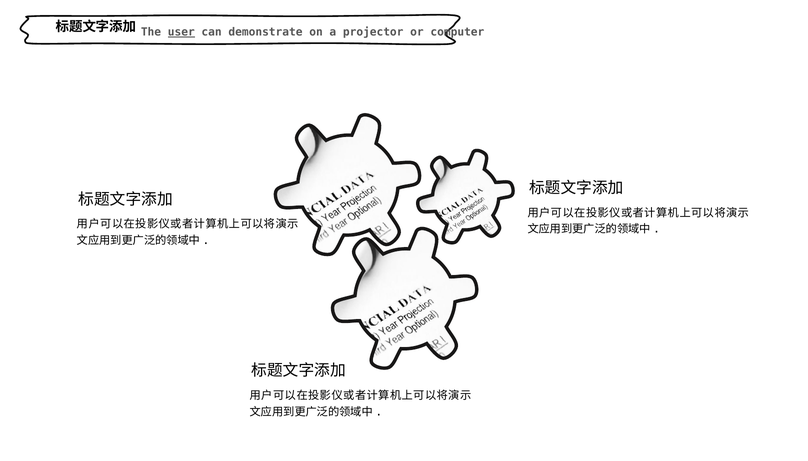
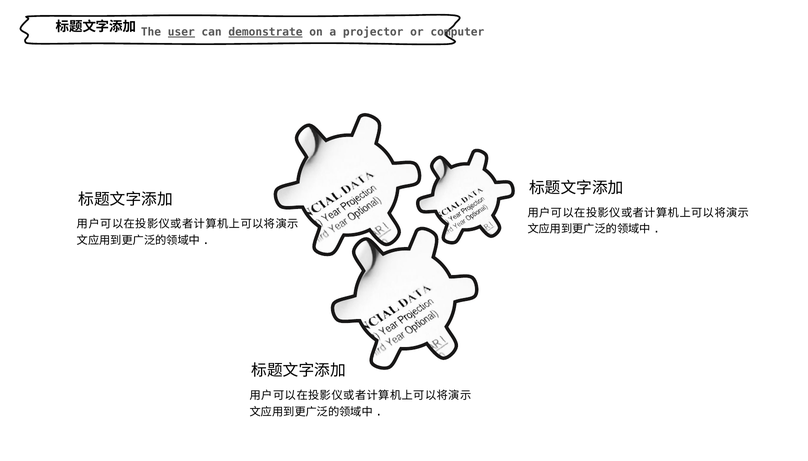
demonstrate underline: none -> present
